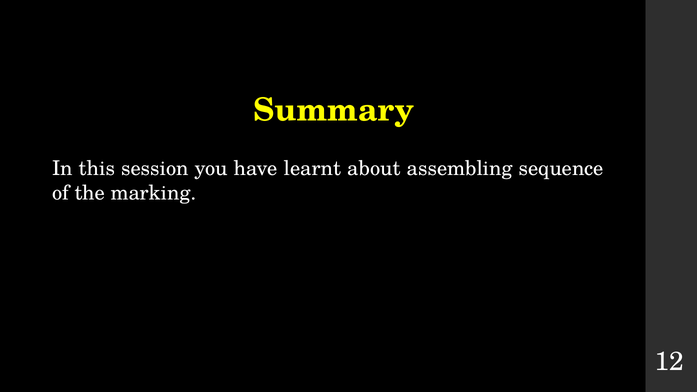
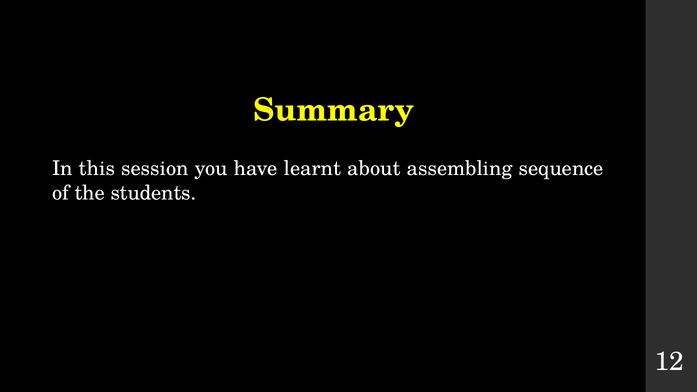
marking: marking -> students
